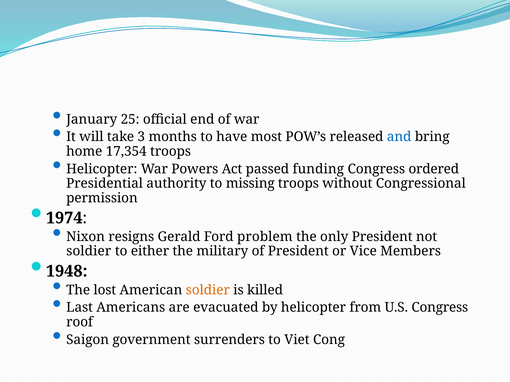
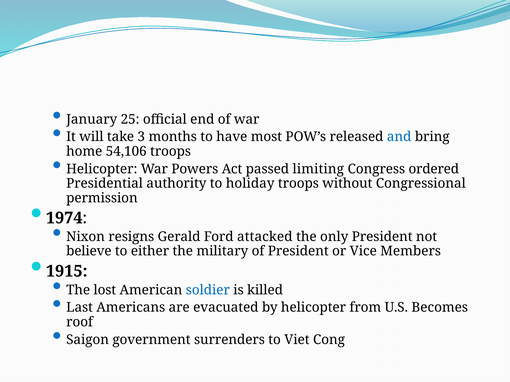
17,354: 17,354 -> 54,106
funding: funding -> limiting
missing: missing -> holiday
problem: problem -> attacked
soldier at (89, 252): soldier -> believe
1948: 1948 -> 1915
soldier at (208, 290) colour: orange -> blue
U.S Congress: Congress -> Becomes
